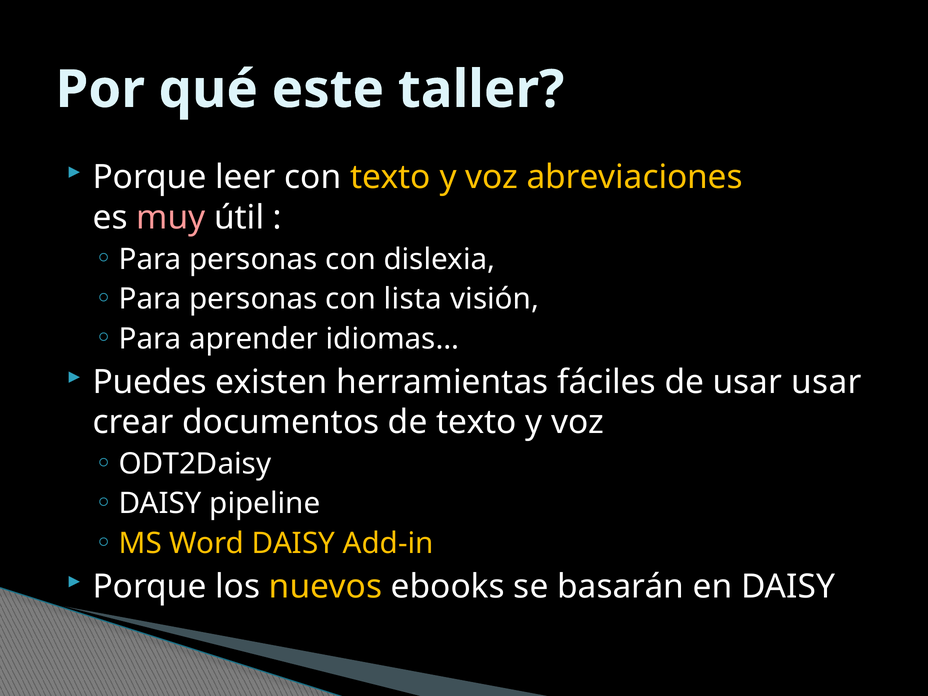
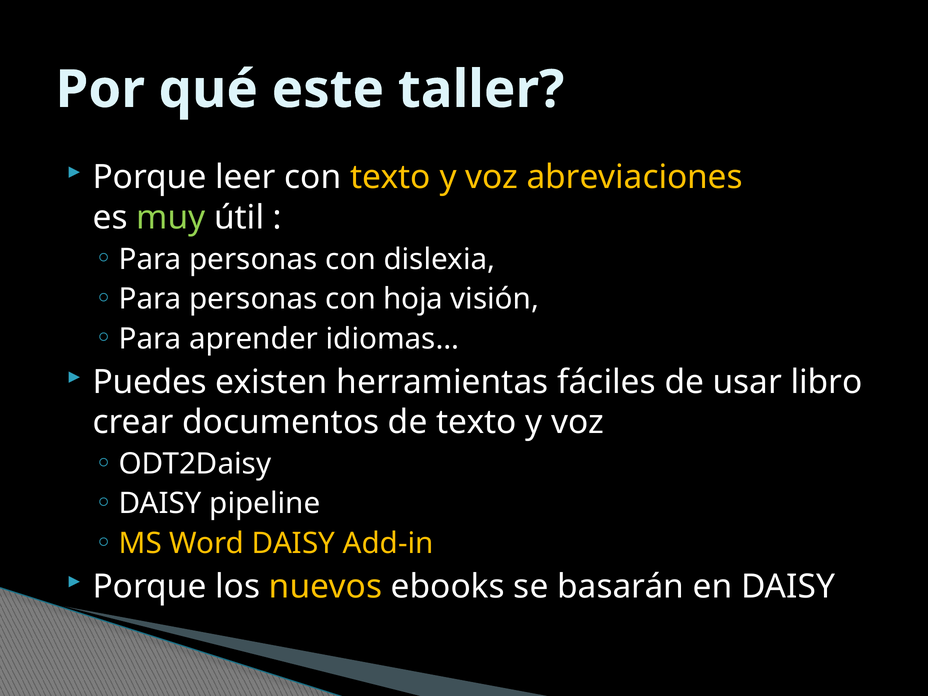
muy colour: pink -> light green
lista: lista -> hoja
usar usar: usar -> libro
